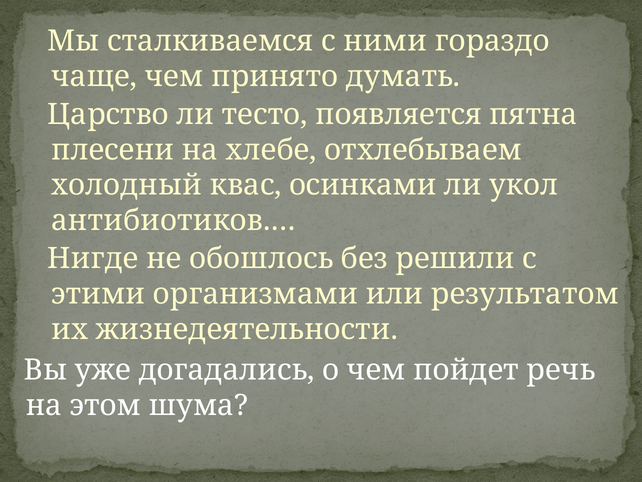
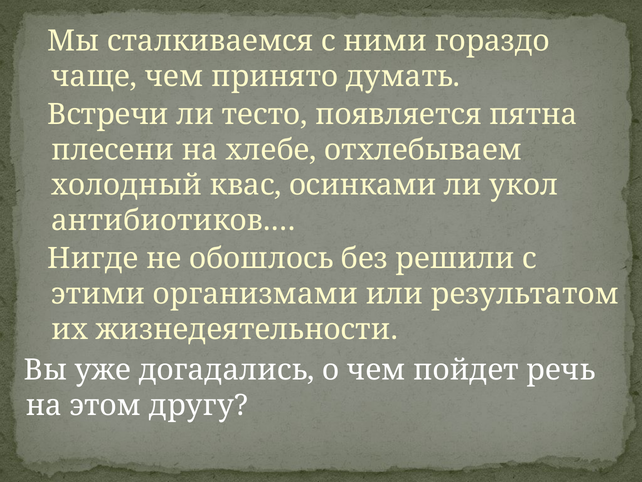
Царство: Царство -> Встречи
шума: шума -> другу
